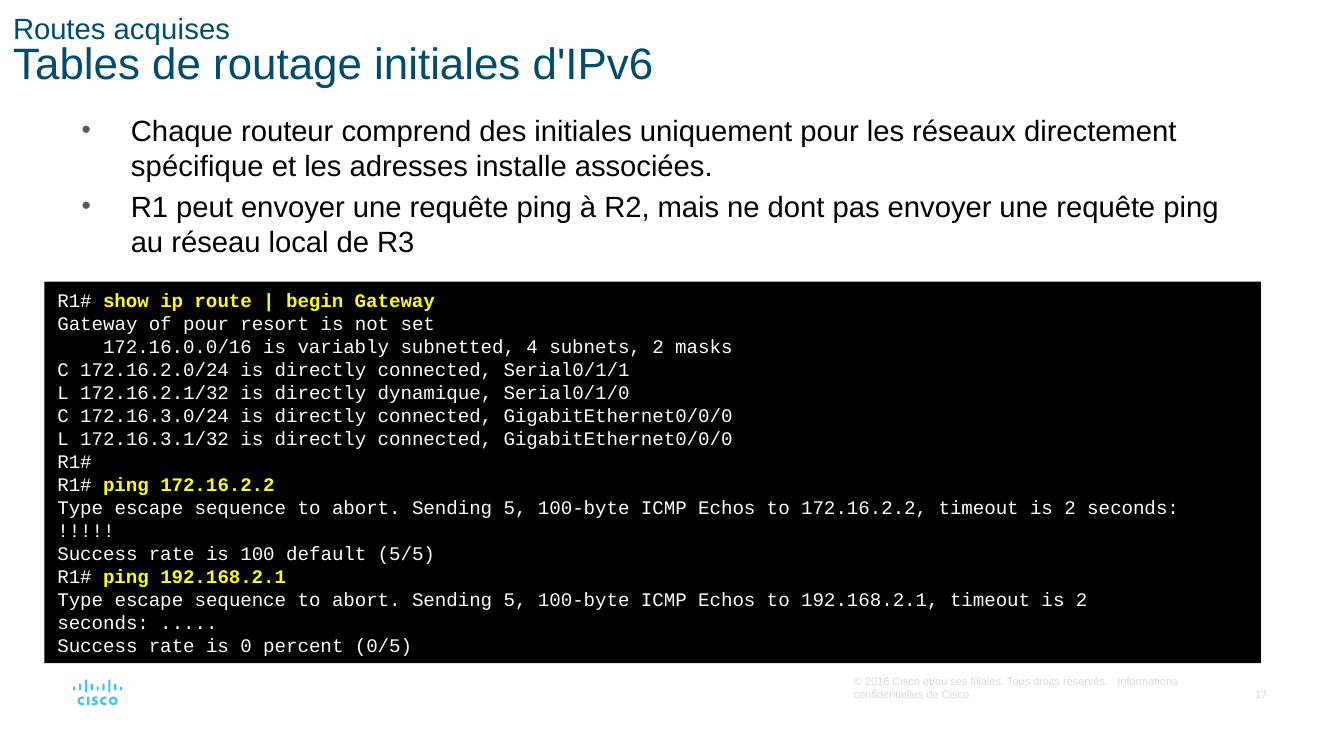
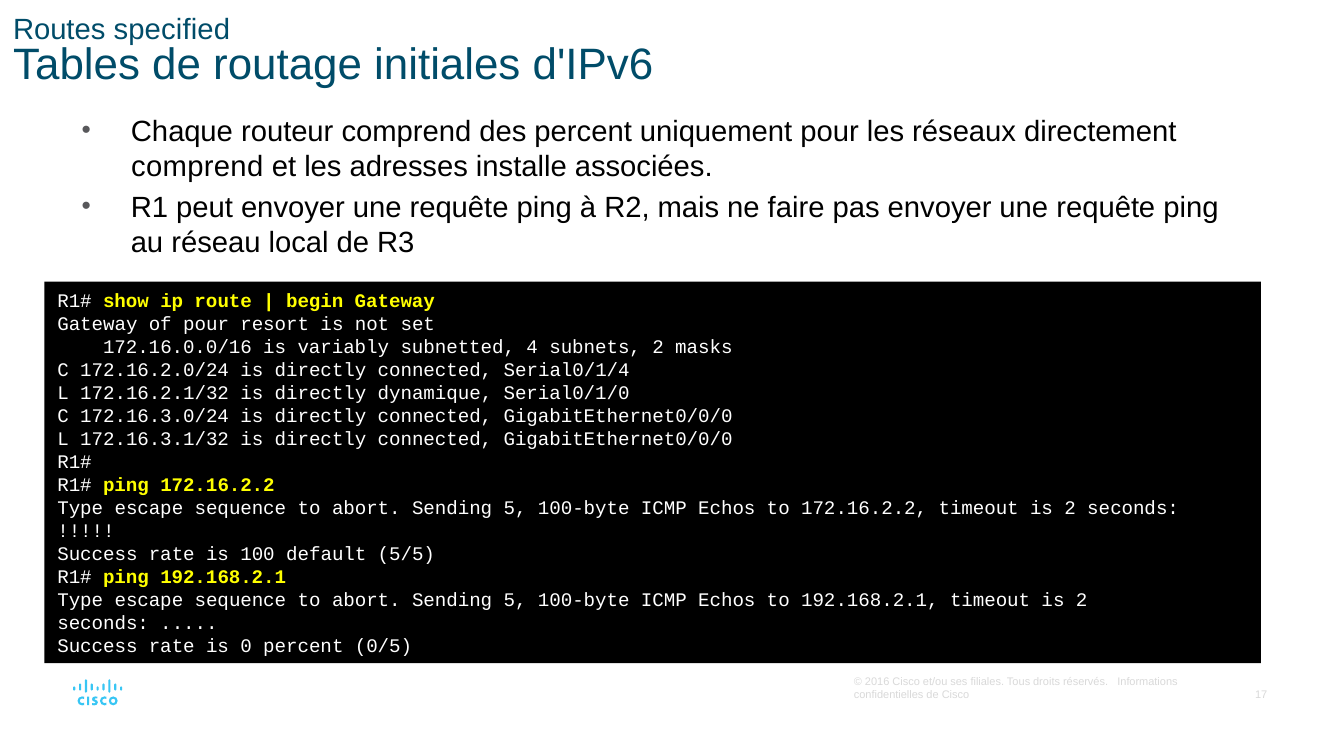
acquises: acquises -> specified
des initiales: initiales -> percent
spécifique at (197, 167): spécifique -> comprend
dont: dont -> faire
Serial0/1/1: Serial0/1/1 -> Serial0/1/4
